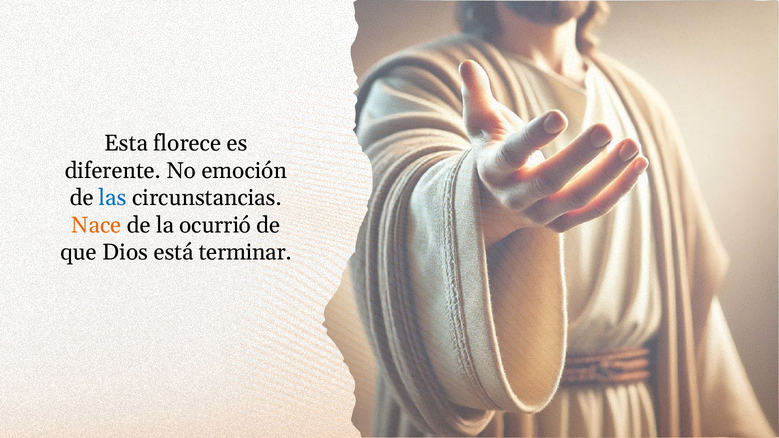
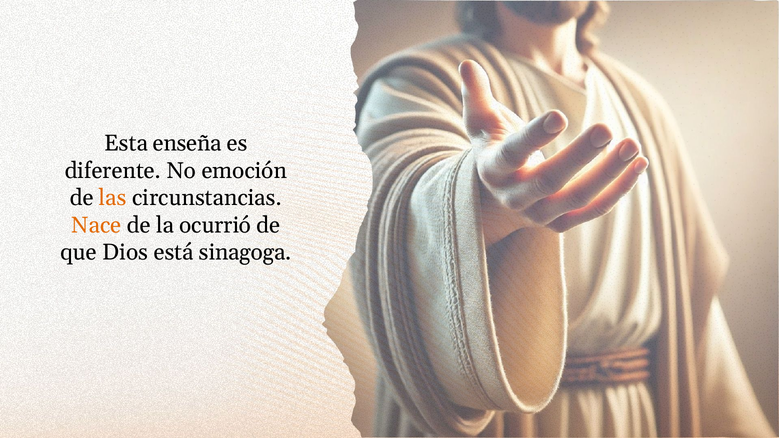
florece: florece -> enseña
las colour: blue -> orange
terminar: terminar -> sinagoga
